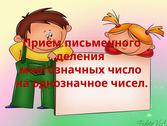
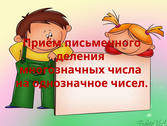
число: число -> числа
